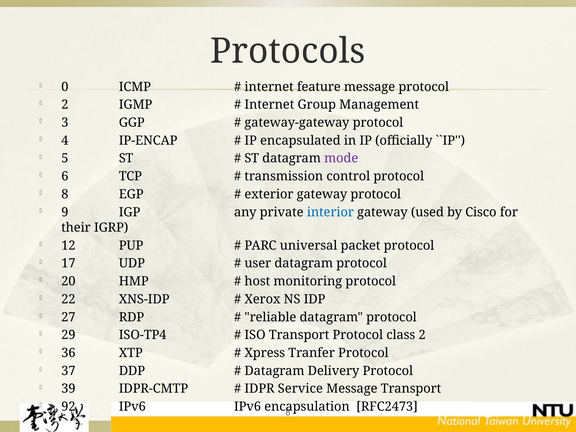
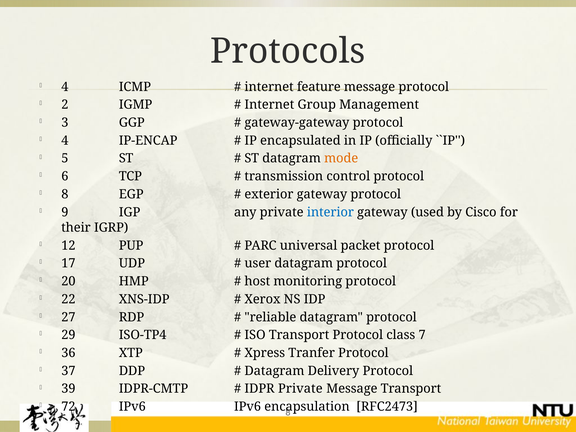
0 at (65, 87): 0 -> 4
mode colour: purple -> orange
class 2: 2 -> 7
IDPR Service: Service -> Private
92: 92 -> 72
